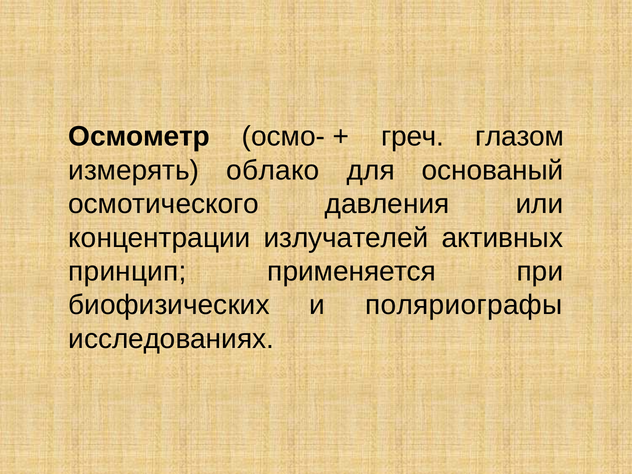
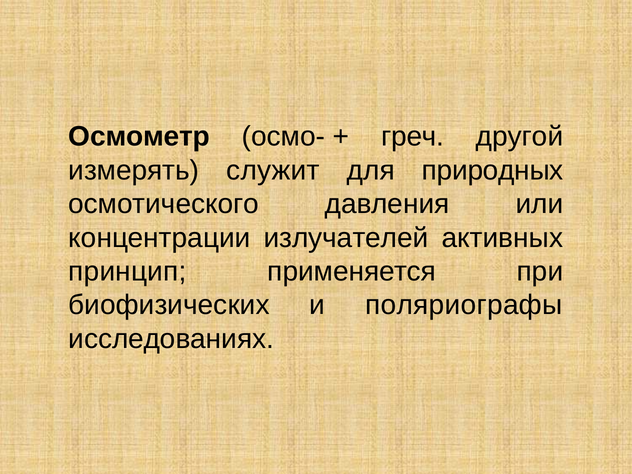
глазом: глазом -> другой
облако: облако -> служит
основаный: основаный -> природных
